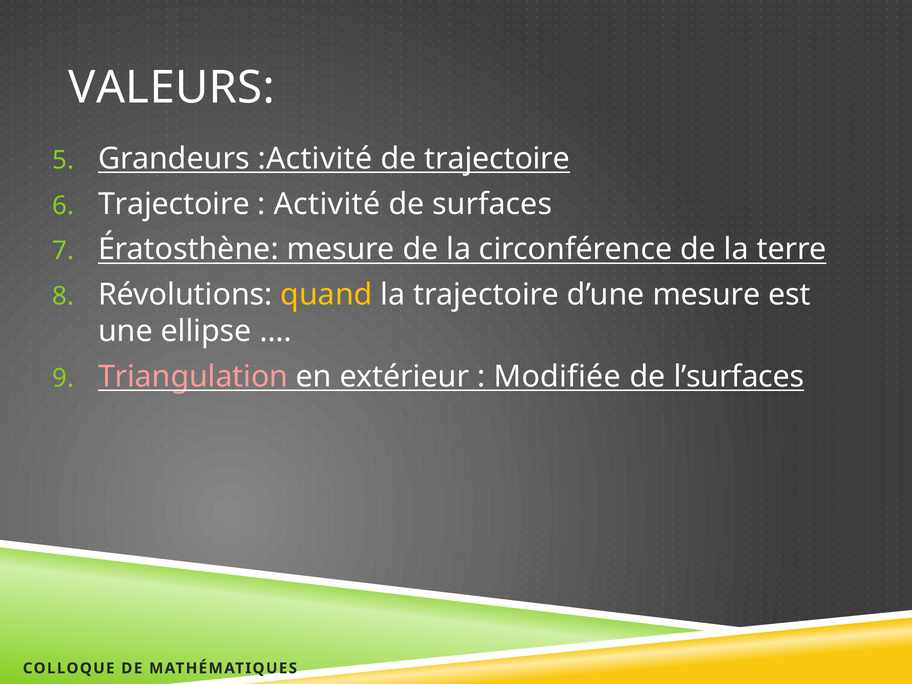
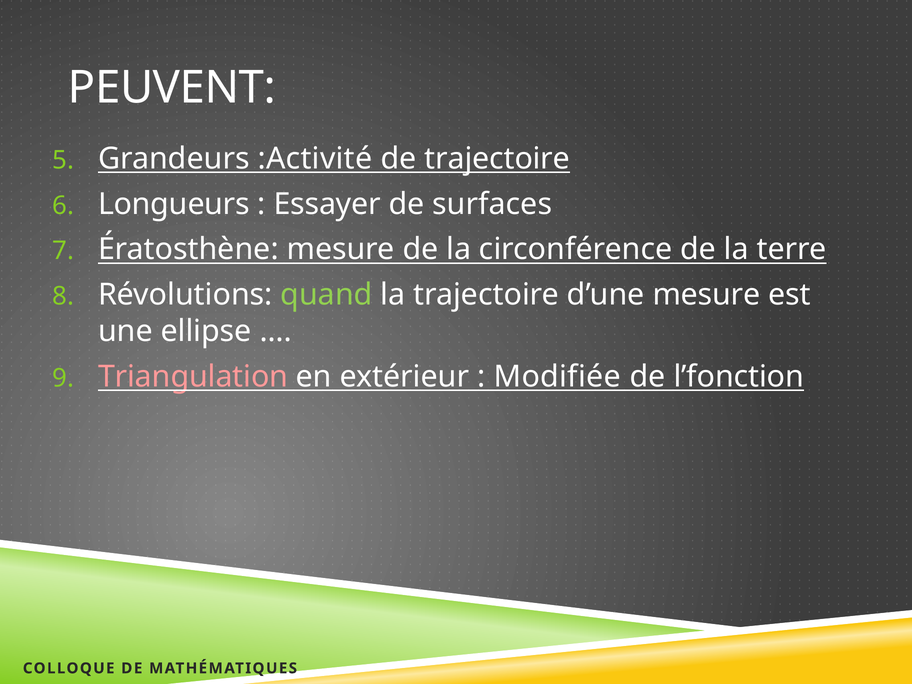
VALEURS: VALEURS -> PEUVENT
Trajectoire at (174, 204): Trajectoire -> Longueurs
Activité: Activité -> Essayer
quand colour: yellow -> light green
l’surfaces: l’surfaces -> l’fonction
